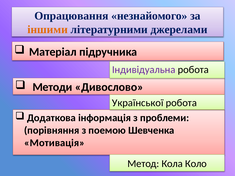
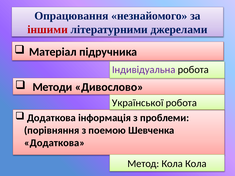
іншими colour: orange -> red
Мотивація at (55, 143): Мотивація -> Додаткова
Кола Коло: Коло -> Кола
